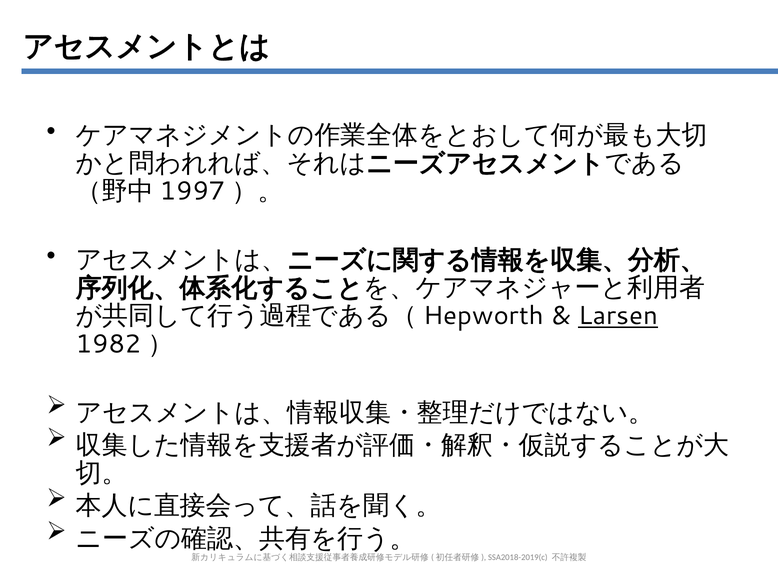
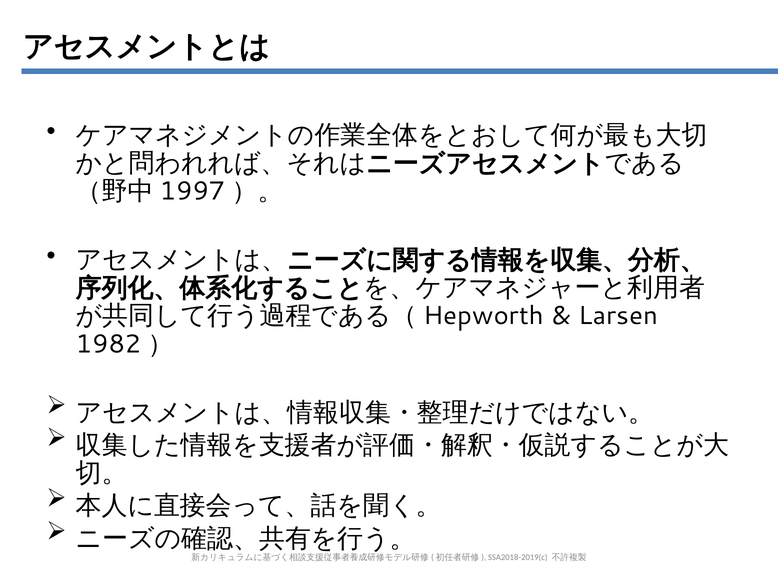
Larsen underline: present -> none
